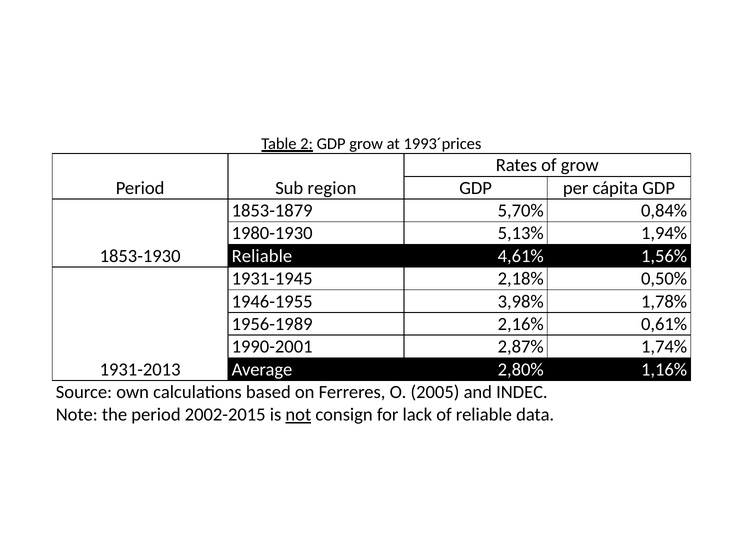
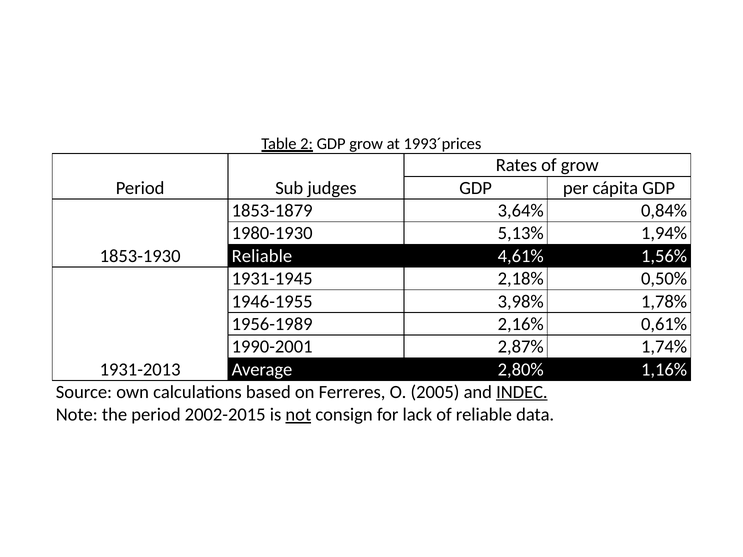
region: region -> judges
5,70%: 5,70% -> 3,64%
INDEC underline: none -> present
